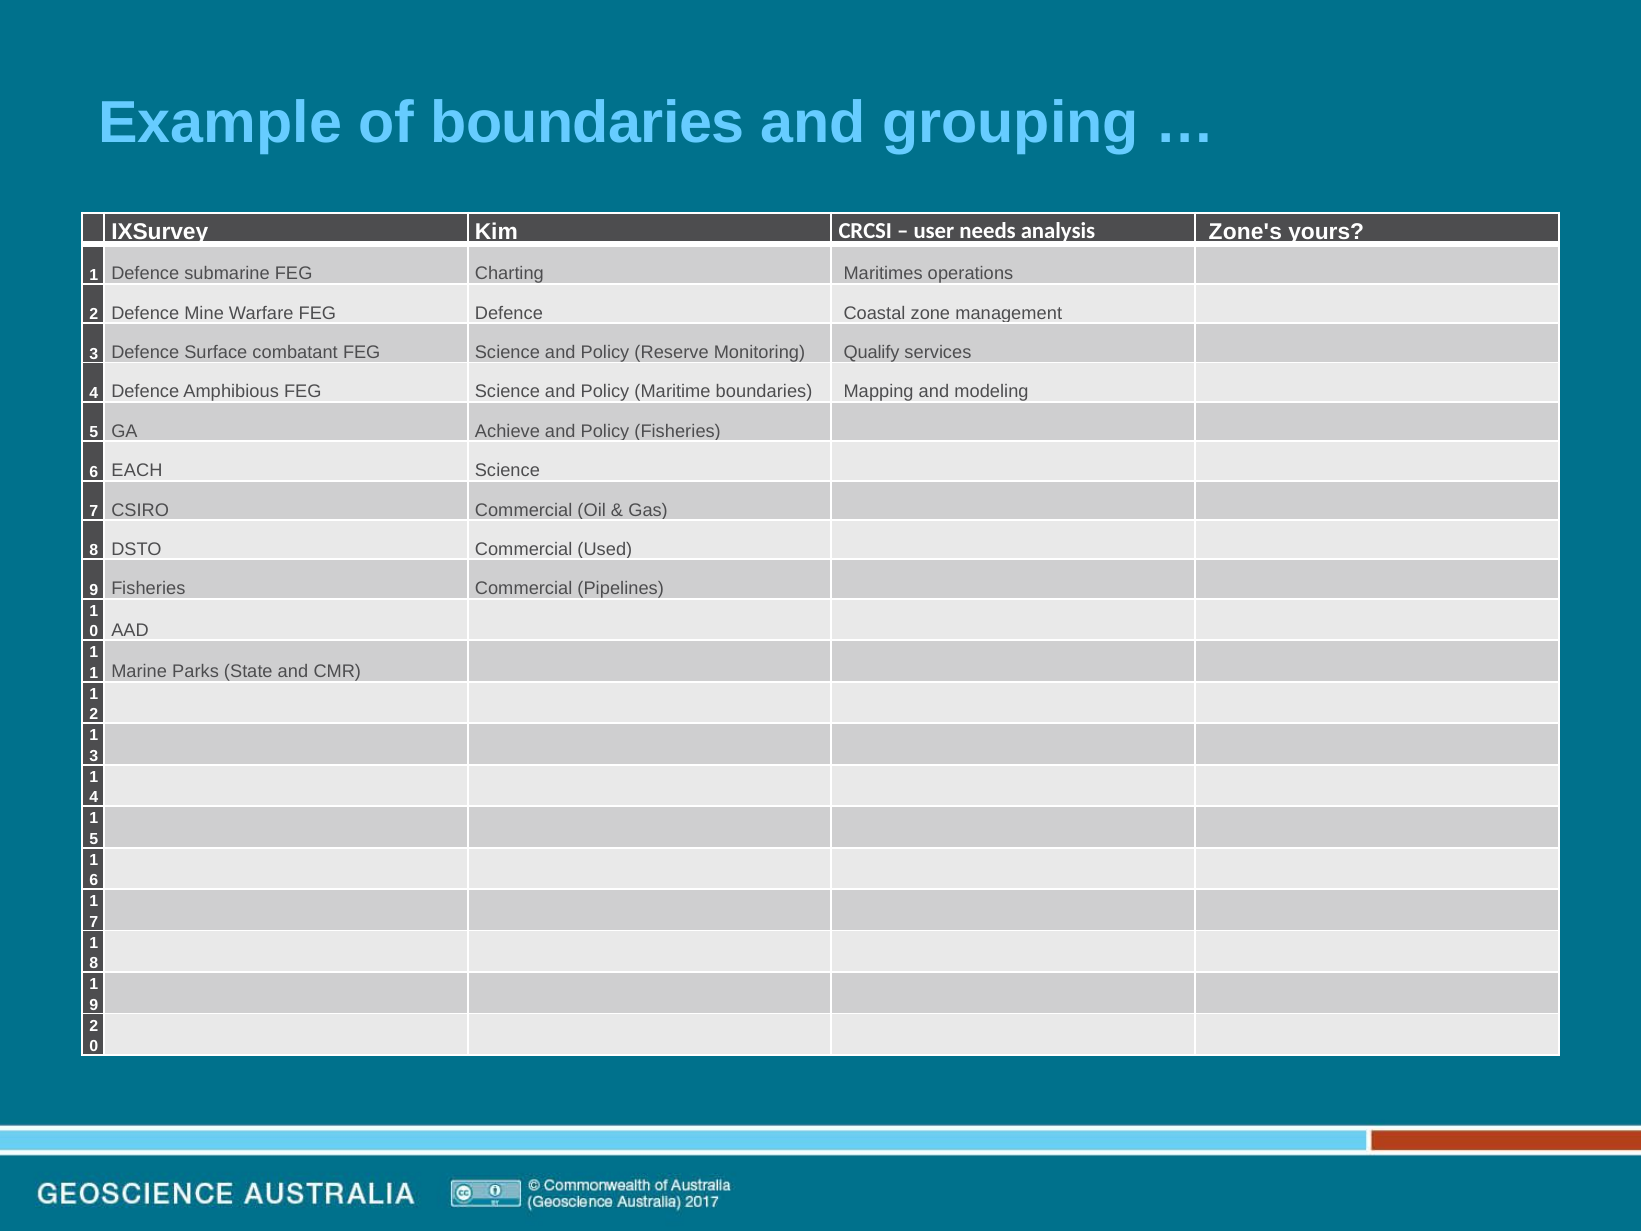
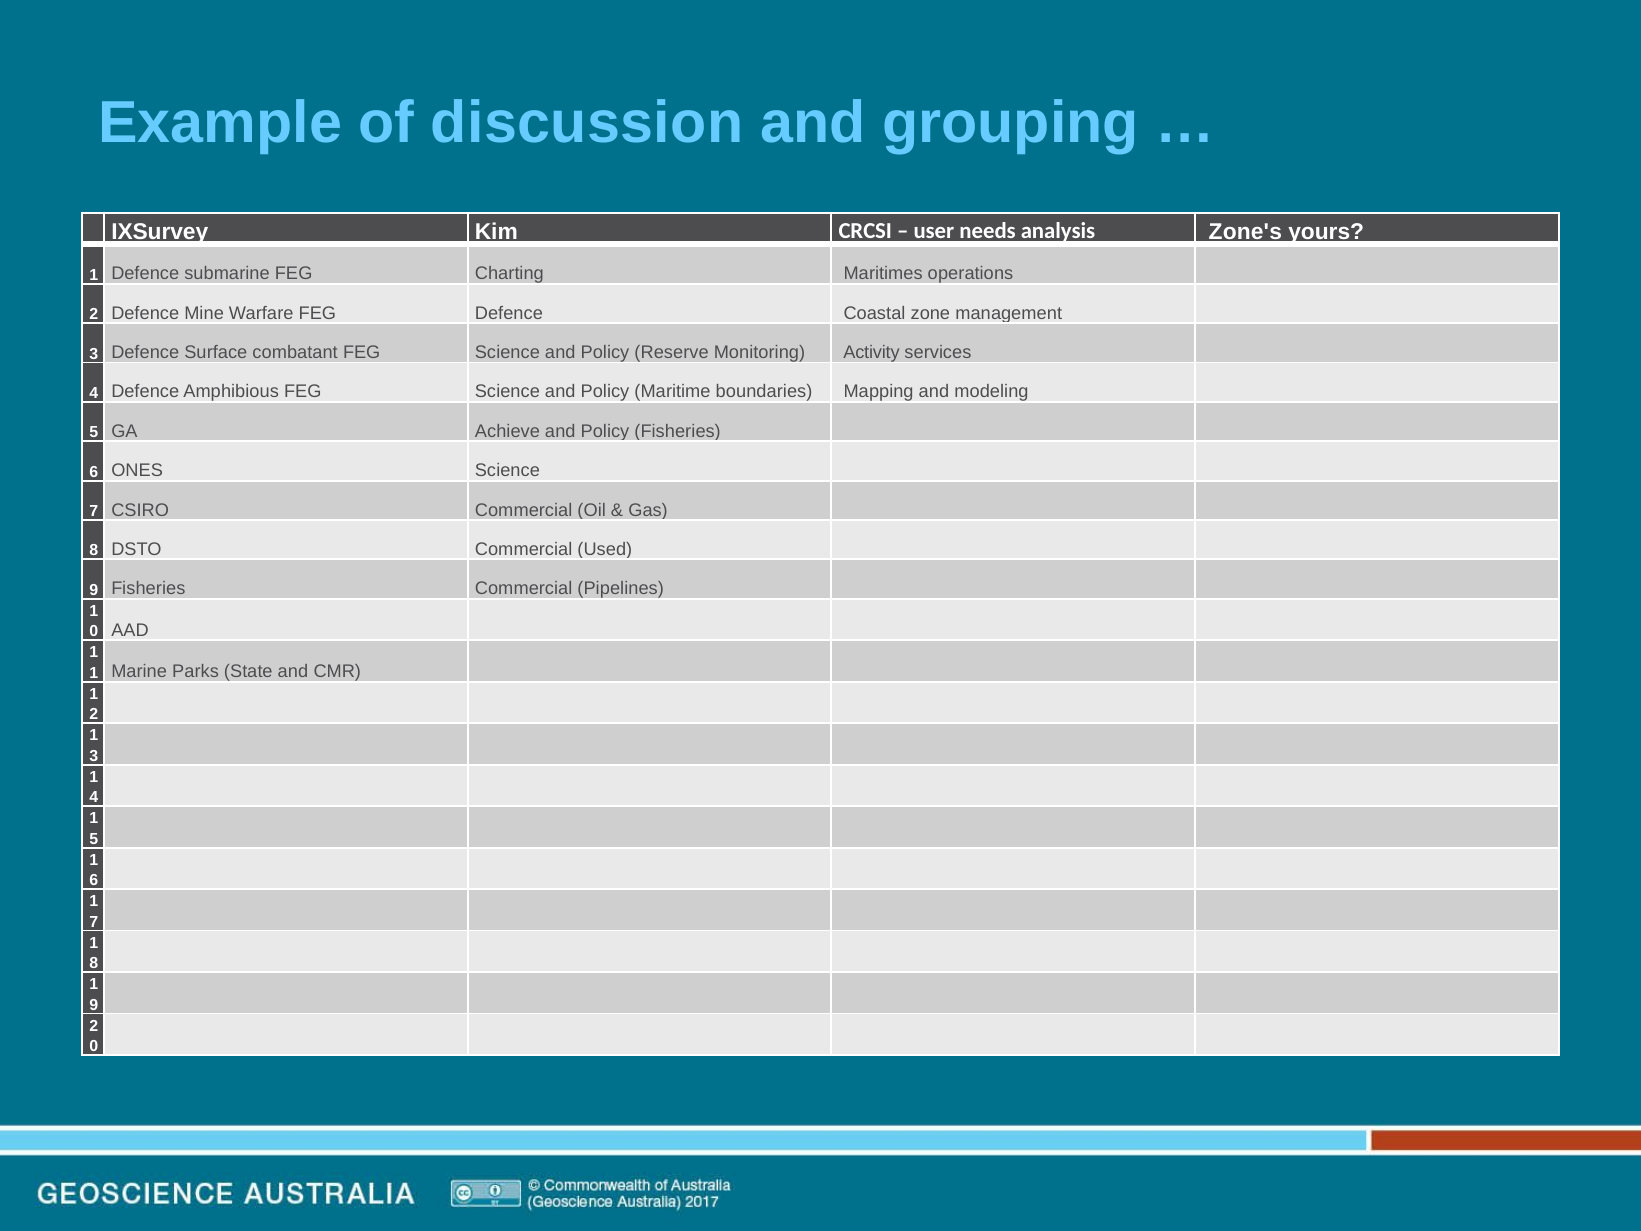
of boundaries: boundaries -> discussion
Qualify: Qualify -> Activity
EACH: EACH -> ONES
